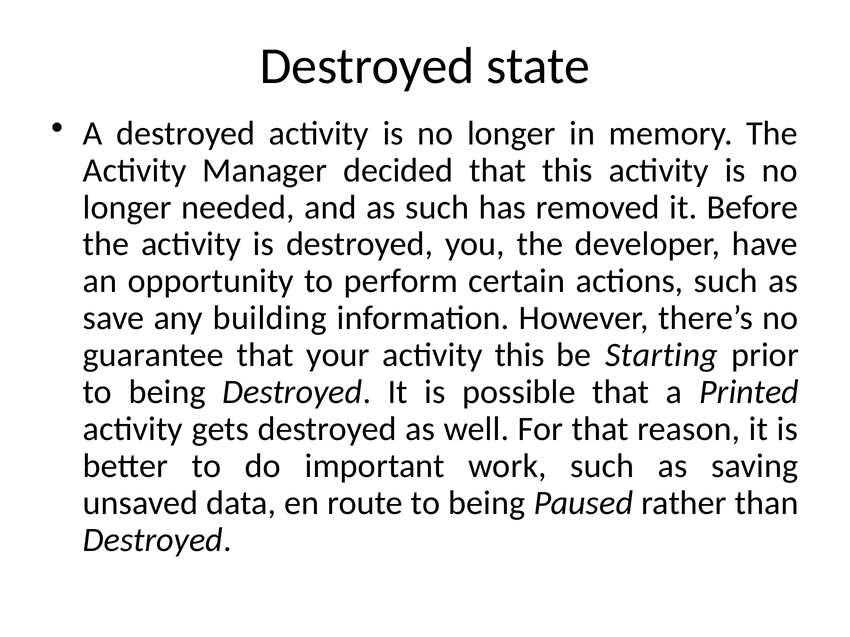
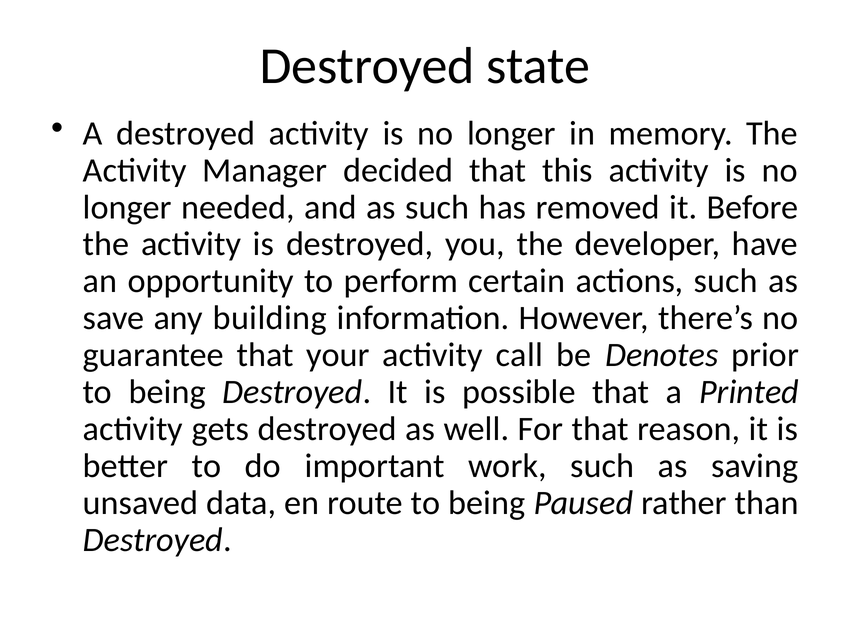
activity this: this -> call
Starting: Starting -> Denotes
